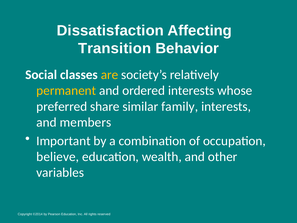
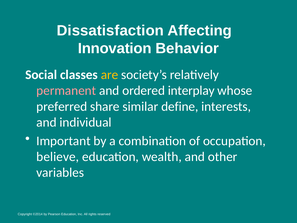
Transition: Transition -> Innovation
permanent colour: yellow -> pink
ordered interests: interests -> interplay
family: family -> define
members: members -> individual
